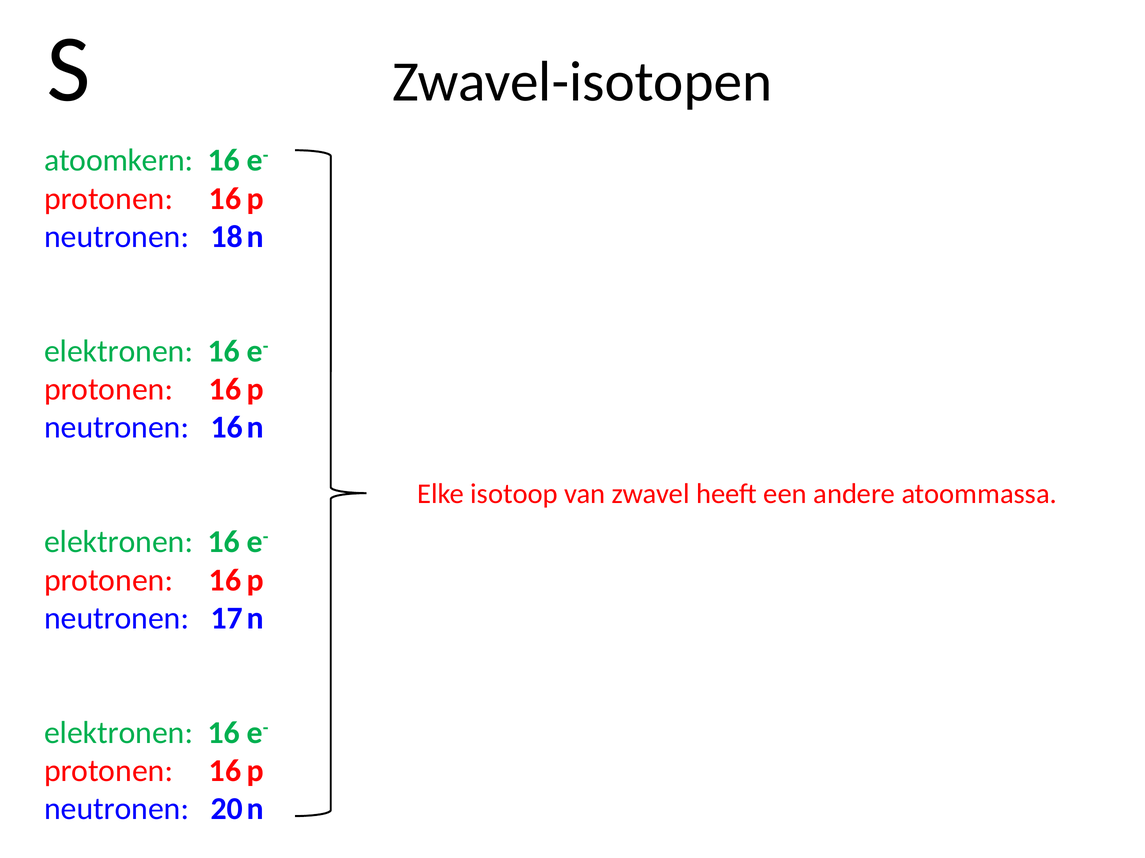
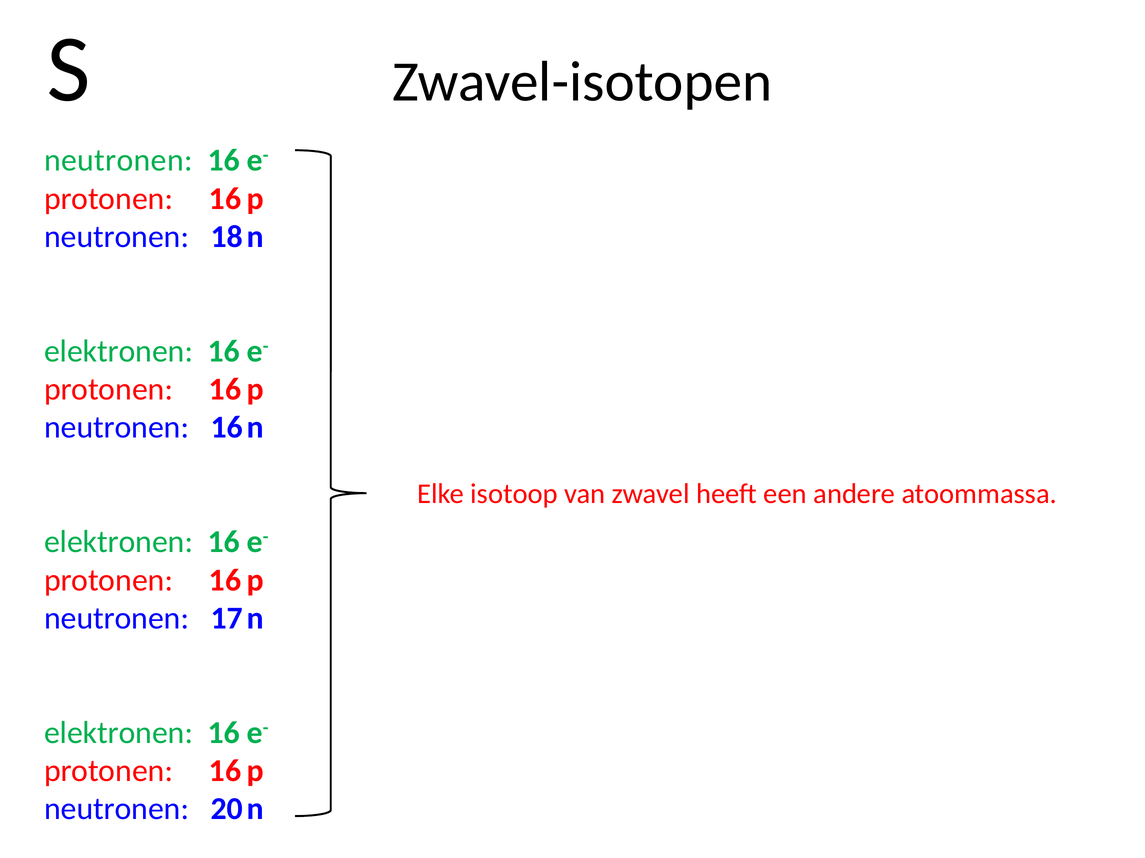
atoomkern at (119, 161): atoomkern -> neutronen
